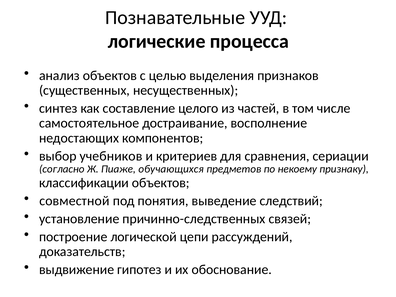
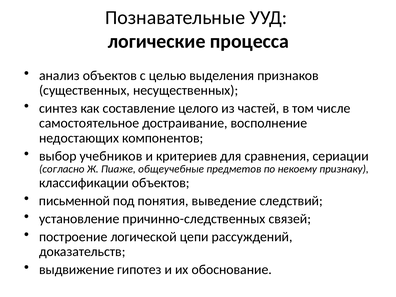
обучающихся: обучающихся -> общеучебные
совместной: совместной -> письменной
